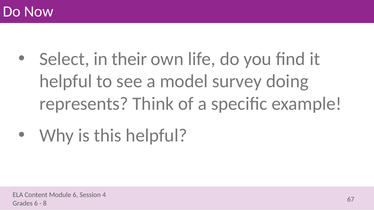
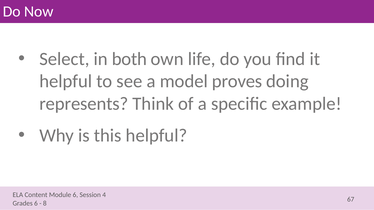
their: their -> both
survey: survey -> proves
